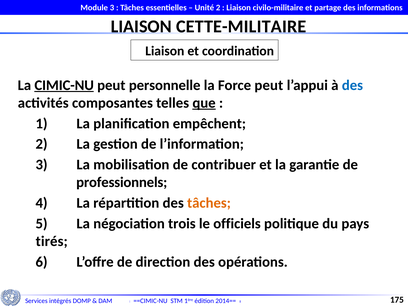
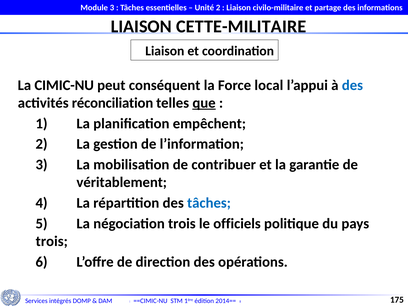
CIMIC-NU underline: present -> none
personnelle: personnelle -> conséquent
Force peut: peut -> local
composantes: composantes -> réconciliation
professionnels: professionnels -> véritablement
tâches at (209, 203) colour: orange -> blue
tirés at (52, 241): tirés -> trois
